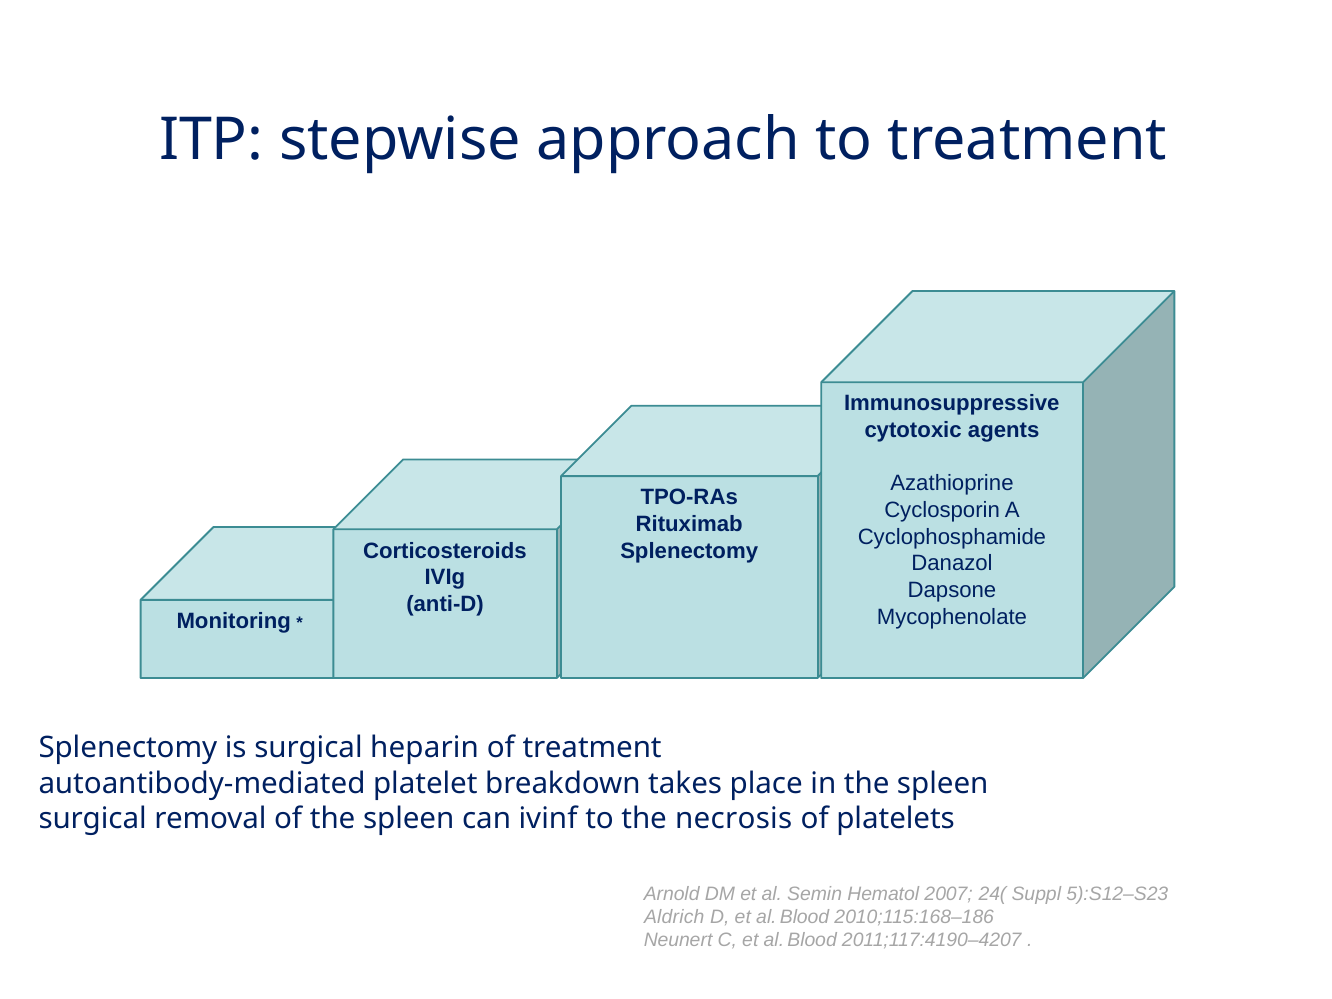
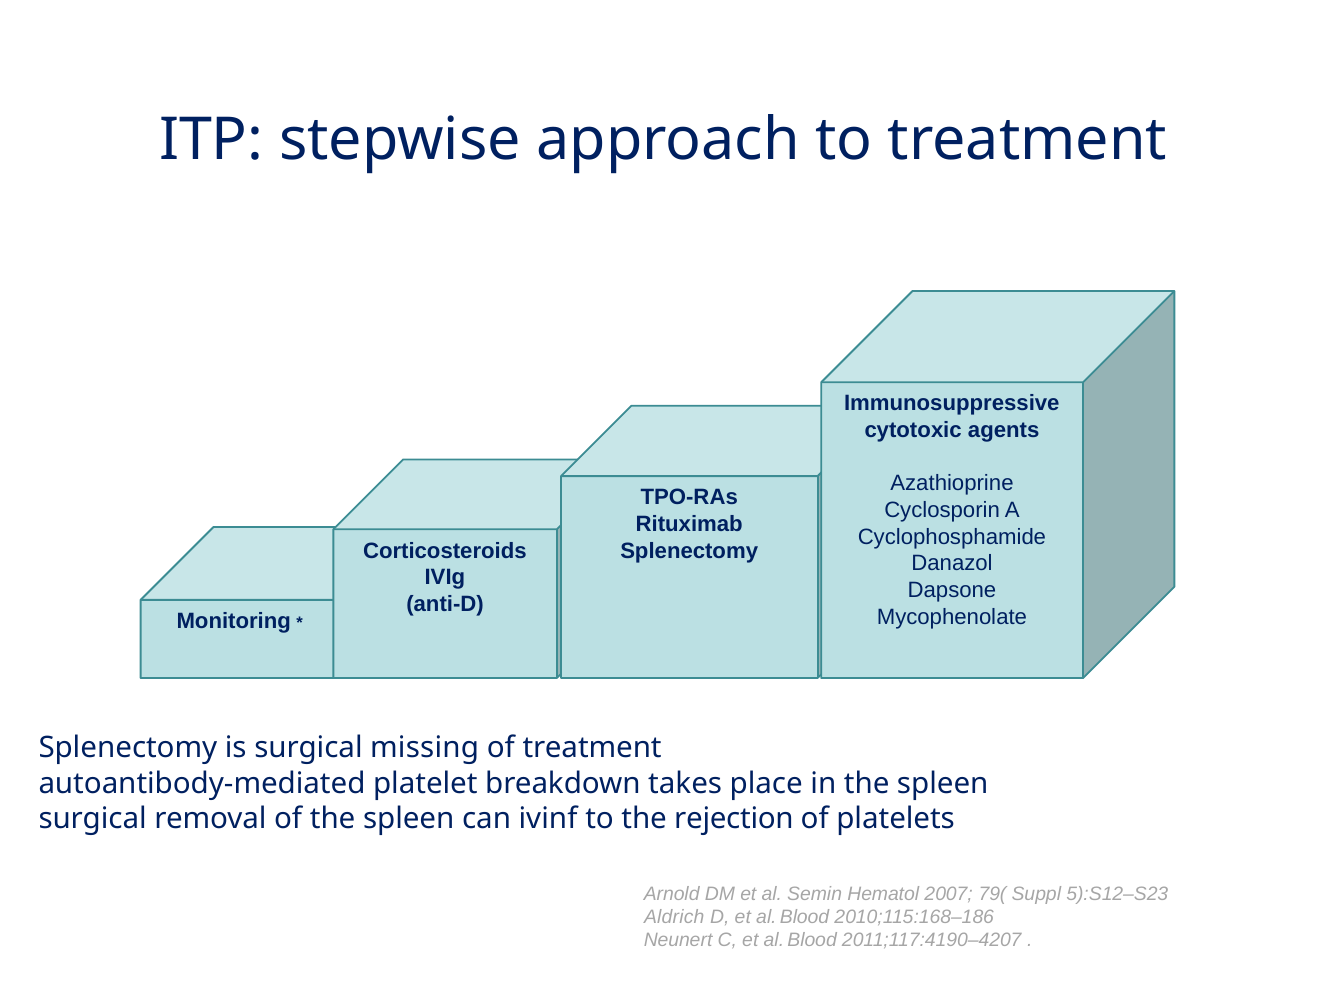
heparin: heparin -> missing
necrosis: necrosis -> rejection
24(: 24( -> 79(
